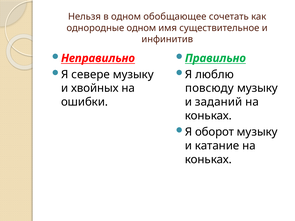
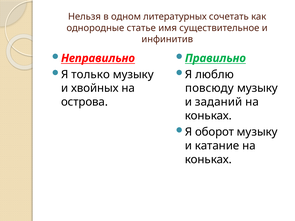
обобщающее: обобщающее -> литературных
однородные одном: одном -> статье
севере: севере -> только
ошибки: ошибки -> острова
